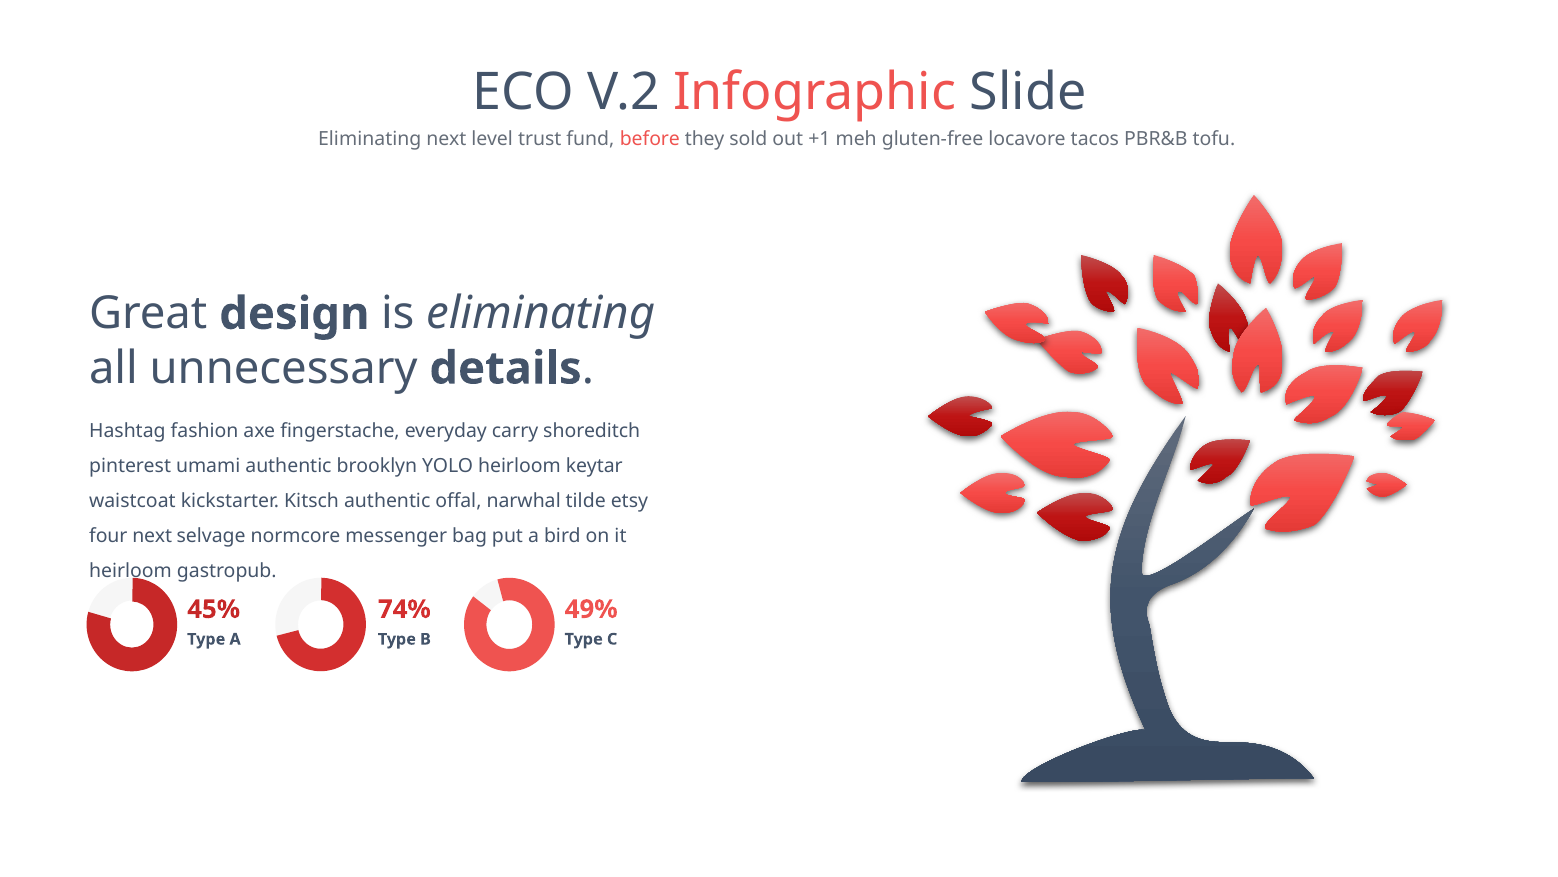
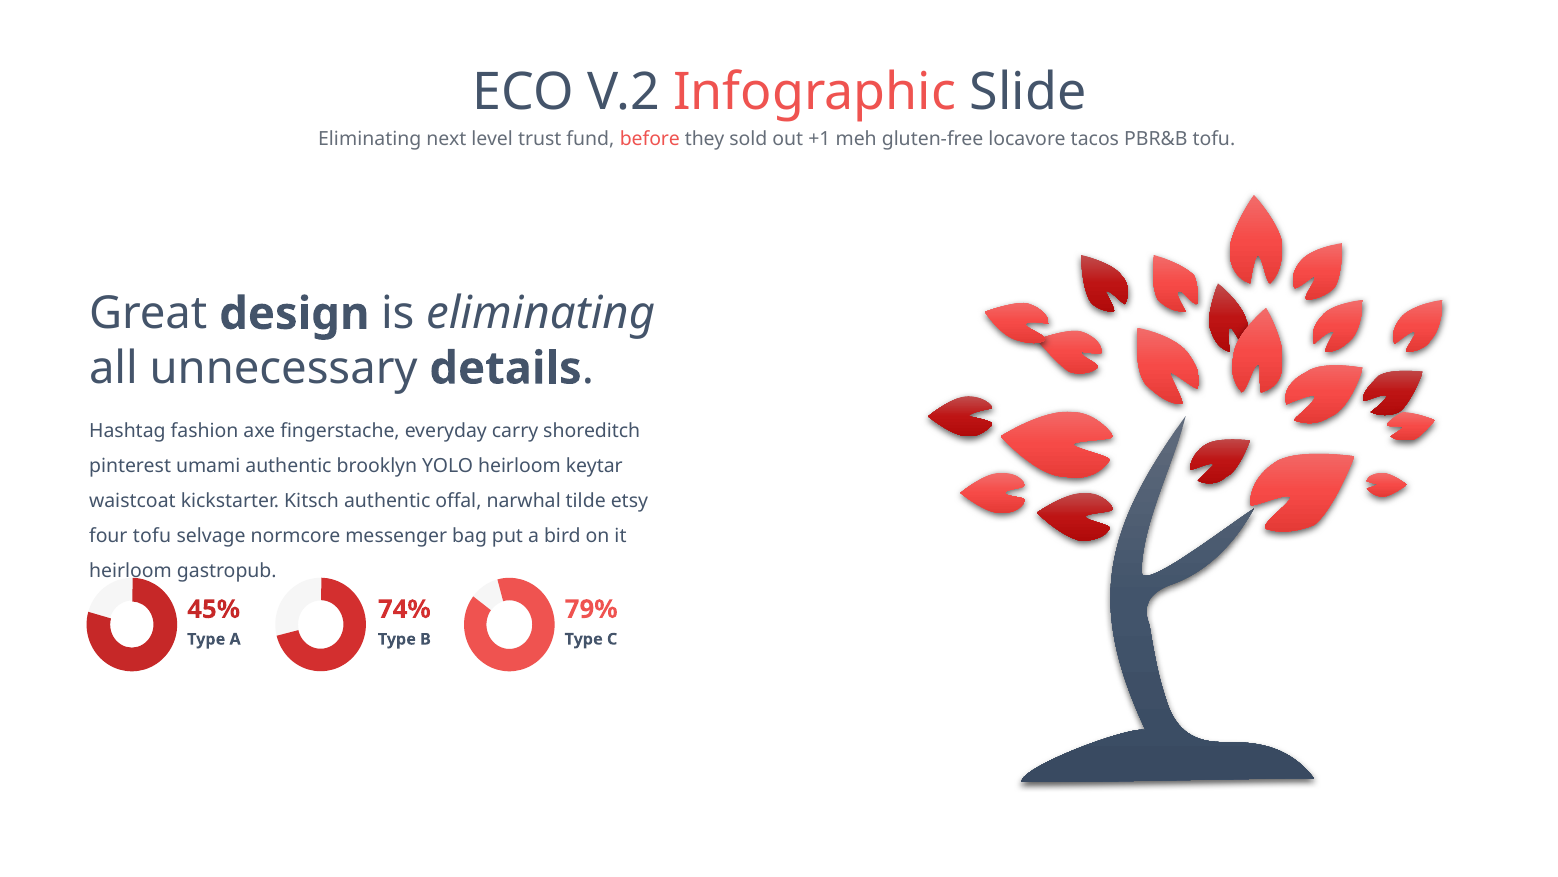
four next: next -> tofu
49%: 49% -> 79%
